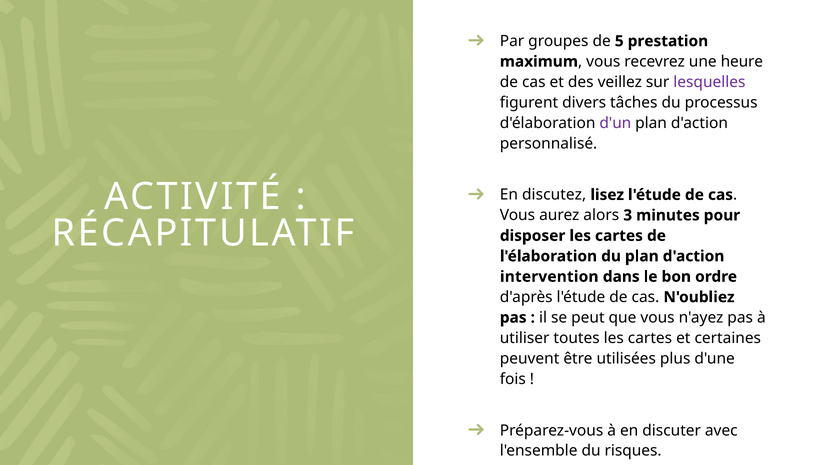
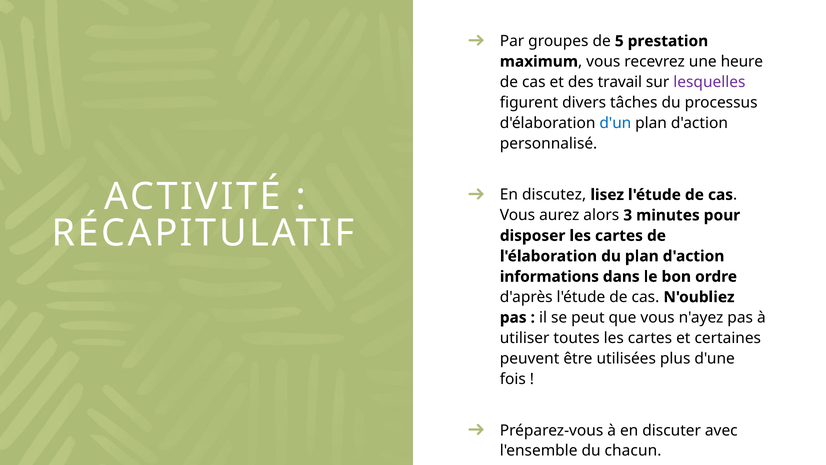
veillez: veillez -> travail
d'un colour: purple -> blue
intervention: intervention -> informations
risques: risques -> chacun
